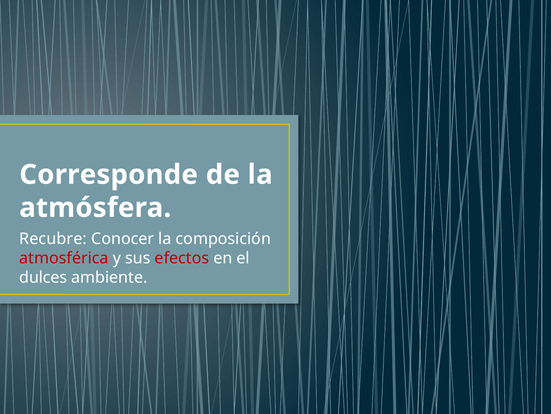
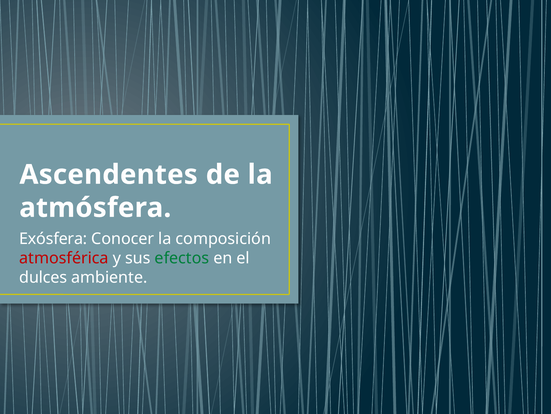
Corresponde: Corresponde -> Ascendentes
Recubre: Recubre -> Exósfera
efectos colour: red -> green
